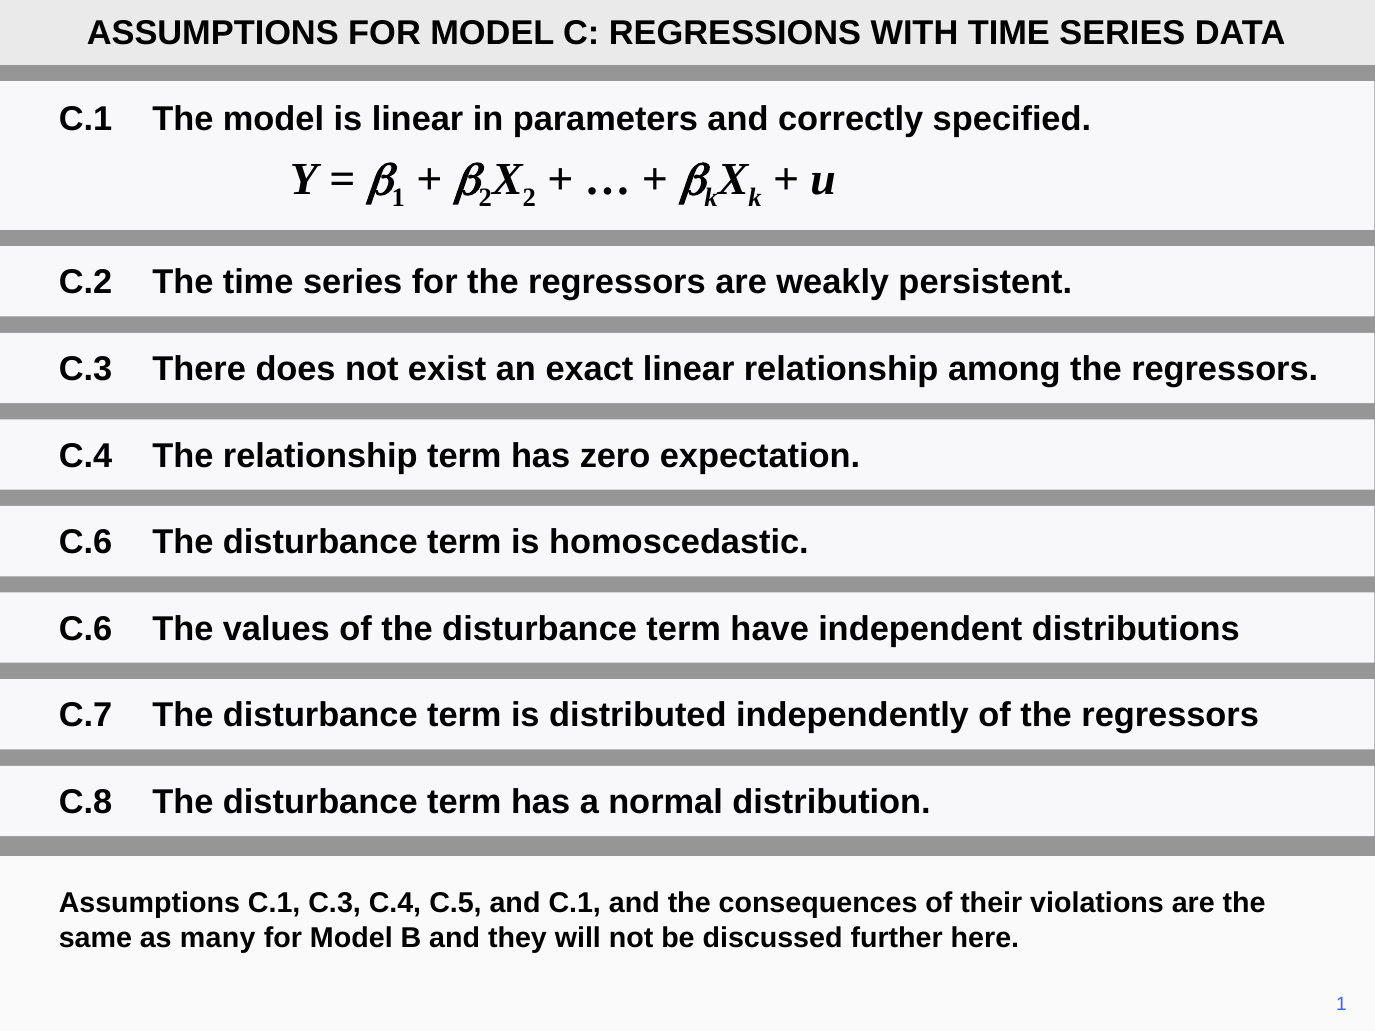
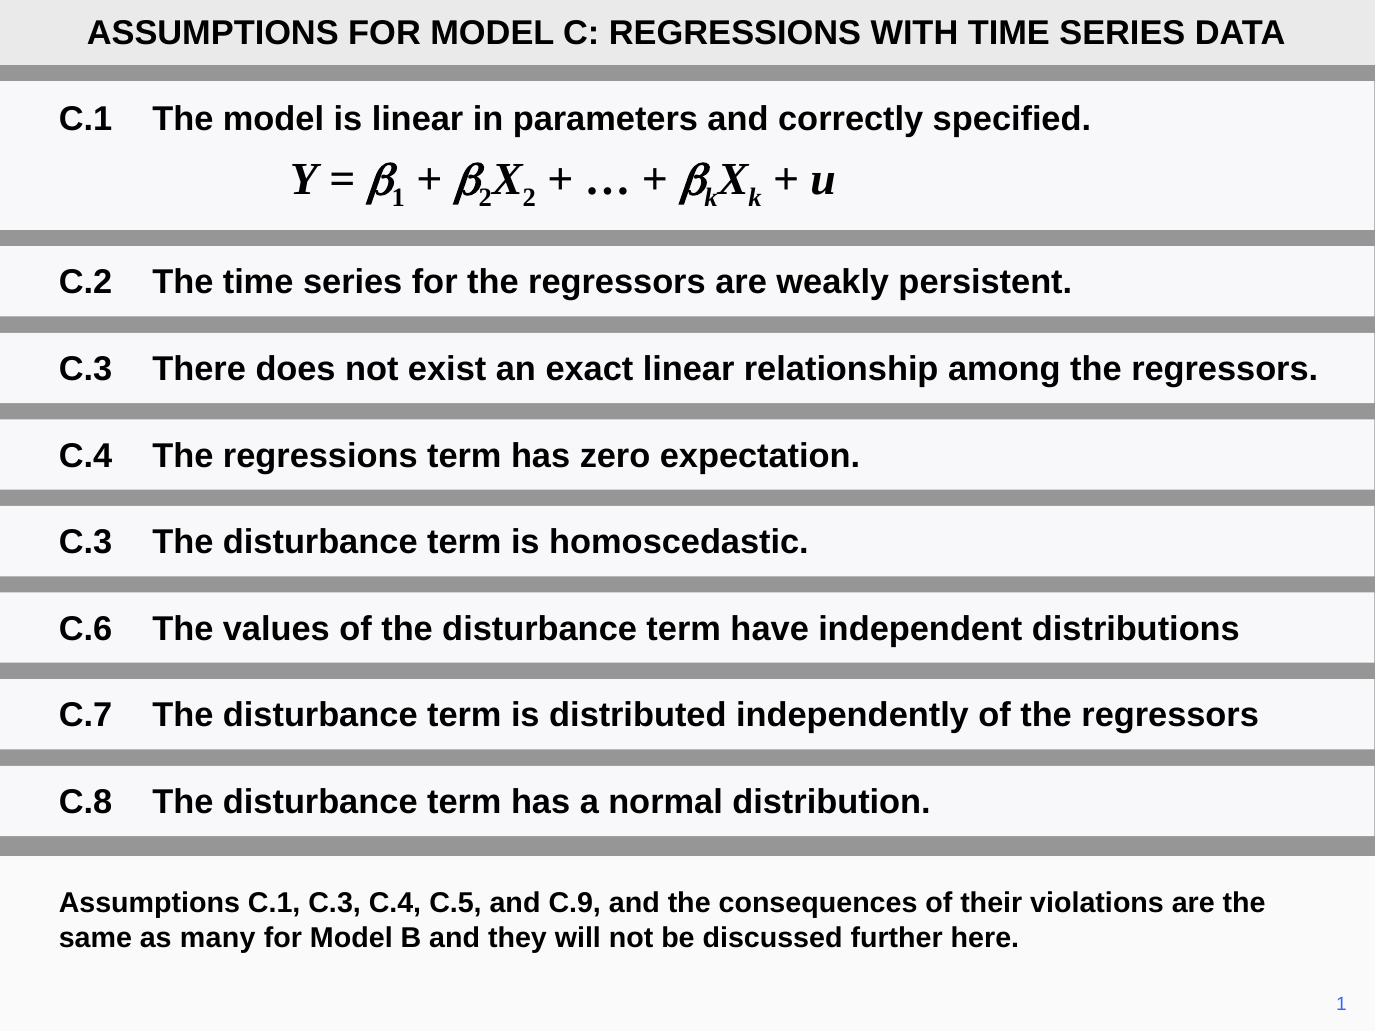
The relationship: relationship -> regressions
C.6 at (86, 542): C.6 -> C.3
and C.1: C.1 -> C.9
